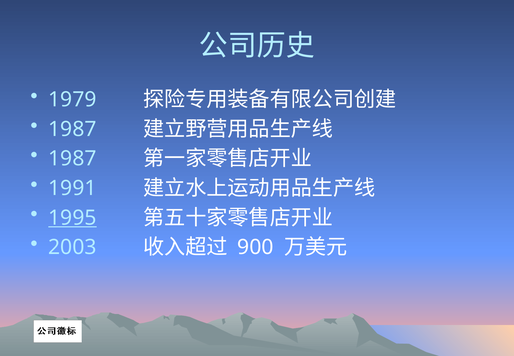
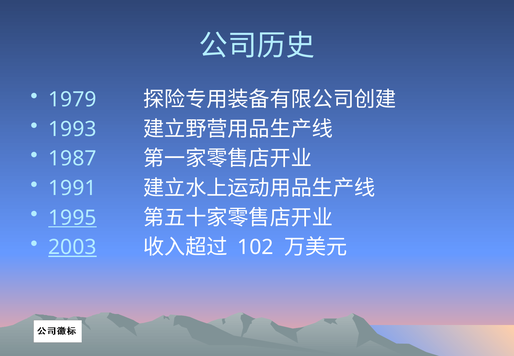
1987 at (72, 129): 1987 -> 1993
2003 underline: none -> present
900: 900 -> 102
